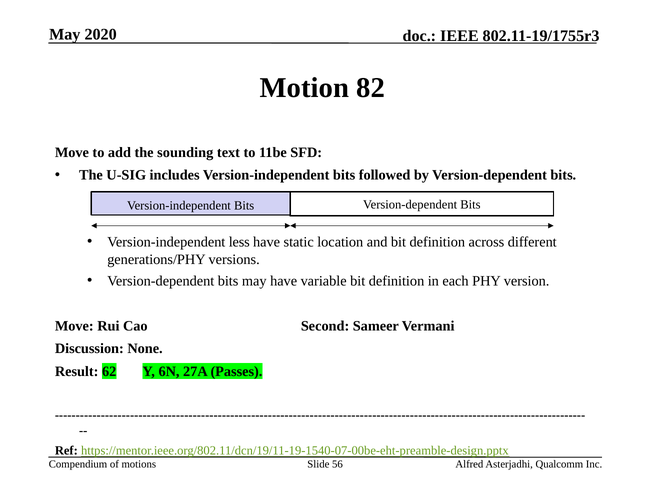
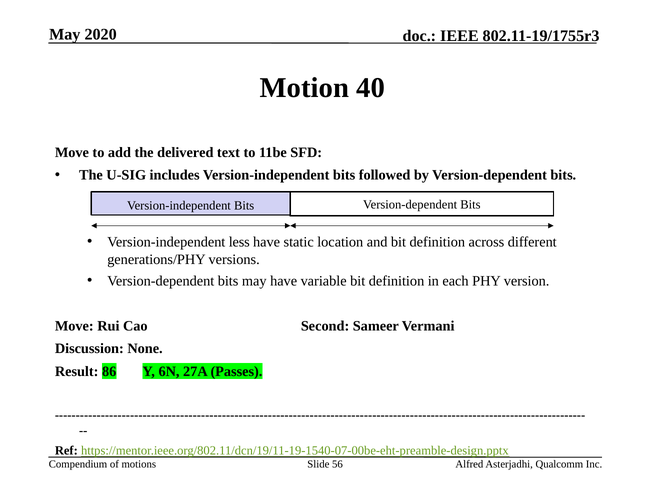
82: 82 -> 40
sounding: sounding -> delivered
62: 62 -> 86
